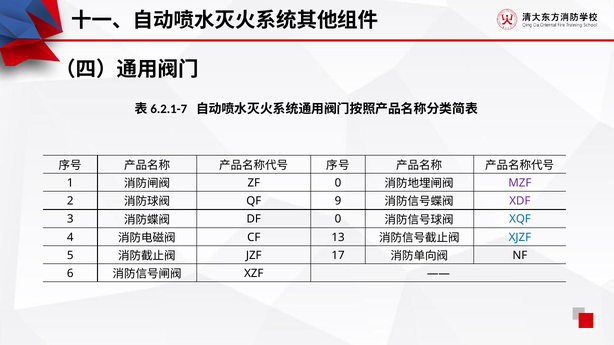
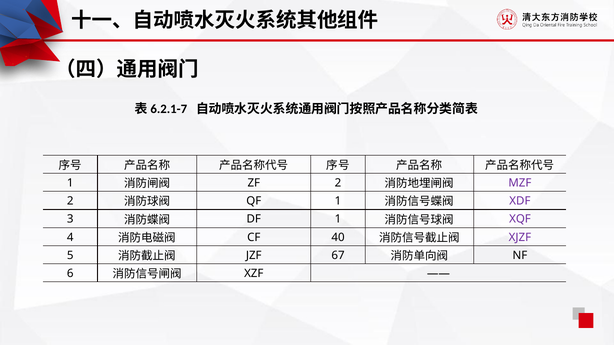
ZF 0: 0 -> 2
QF 9: 9 -> 1
DF 0: 0 -> 1
XQF colour: blue -> purple
13: 13 -> 40
XJZF colour: blue -> purple
17: 17 -> 67
